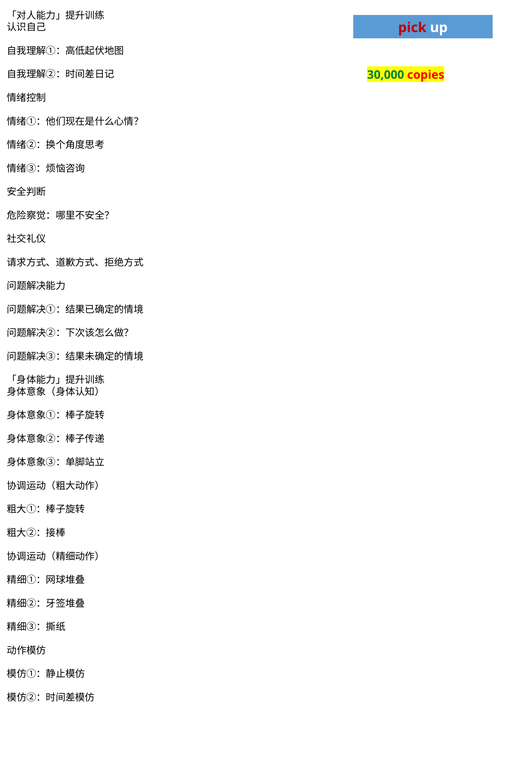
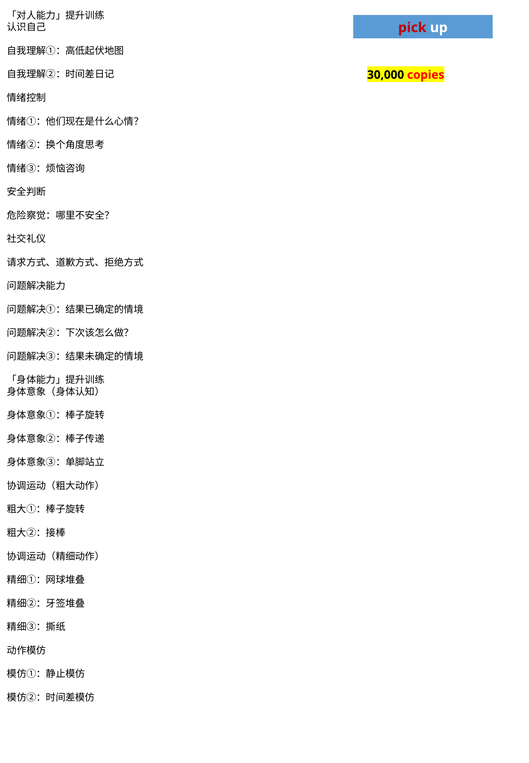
30,000 colour: green -> black
